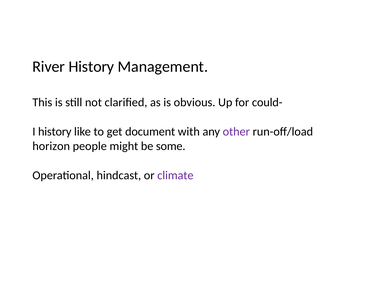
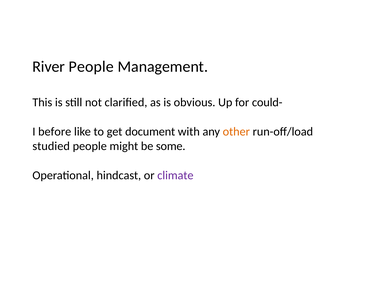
River History: History -> People
I history: history -> before
other colour: purple -> orange
horizon: horizon -> studied
